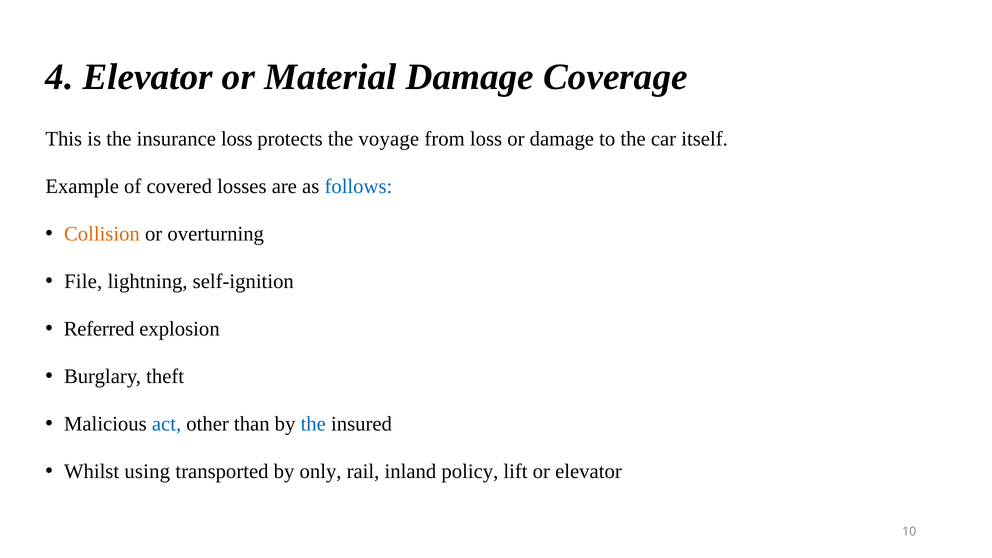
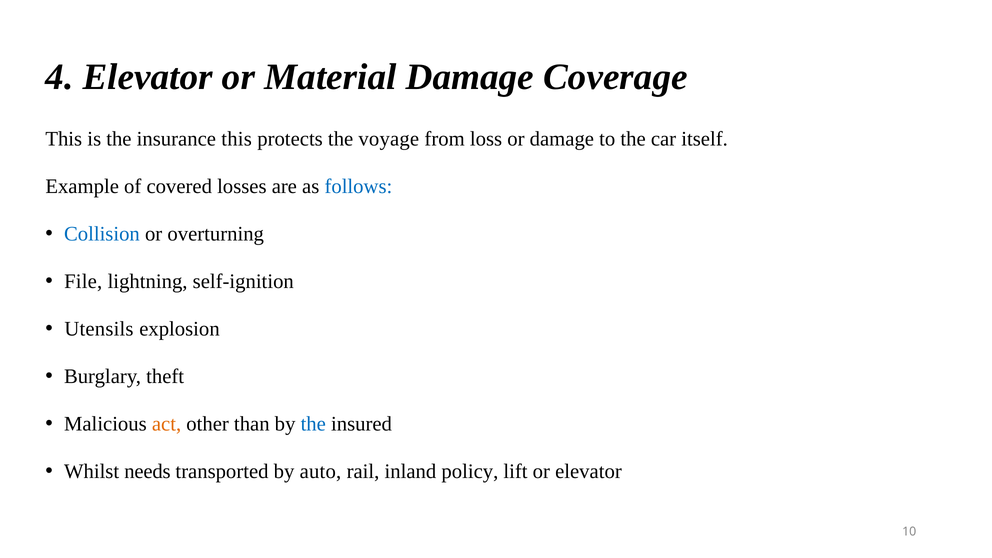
insurance loss: loss -> this
Collision colour: orange -> blue
Referred: Referred -> Utensils
act colour: blue -> orange
using: using -> needs
only: only -> auto
